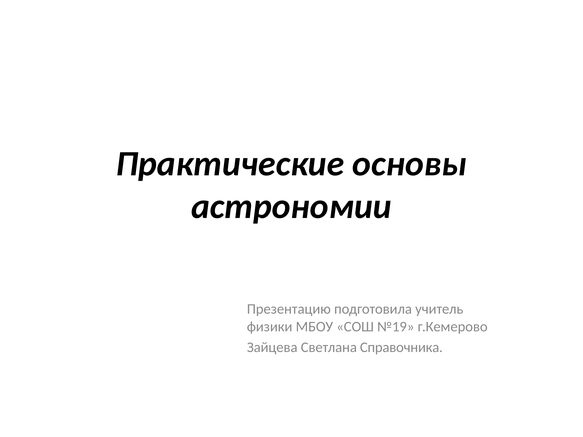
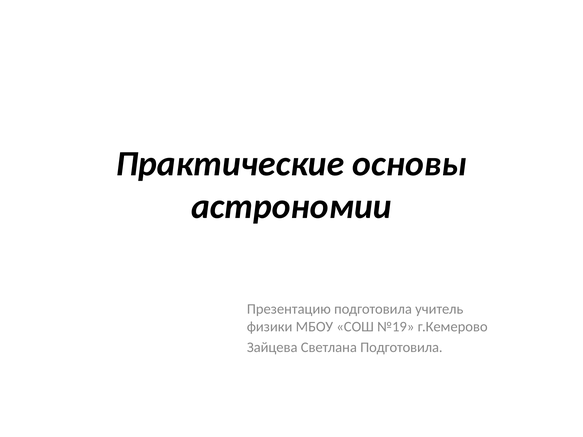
Светлана Справочника: Справочника -> Подготовила
